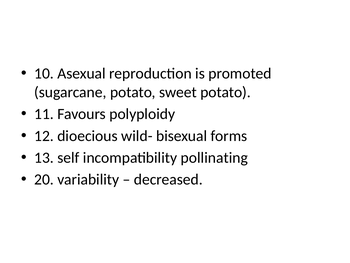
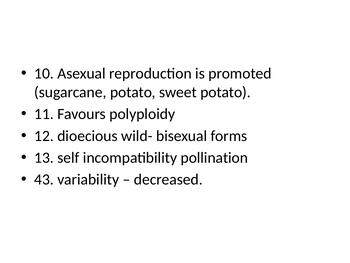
pollinating: pollinating -> pollination
20: 20 -> 43
